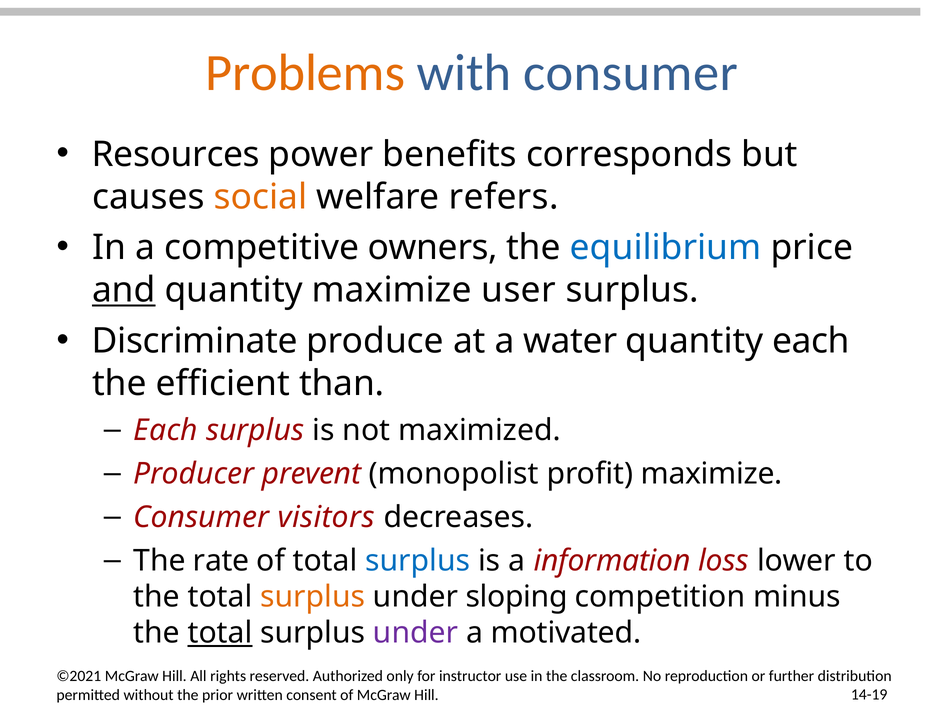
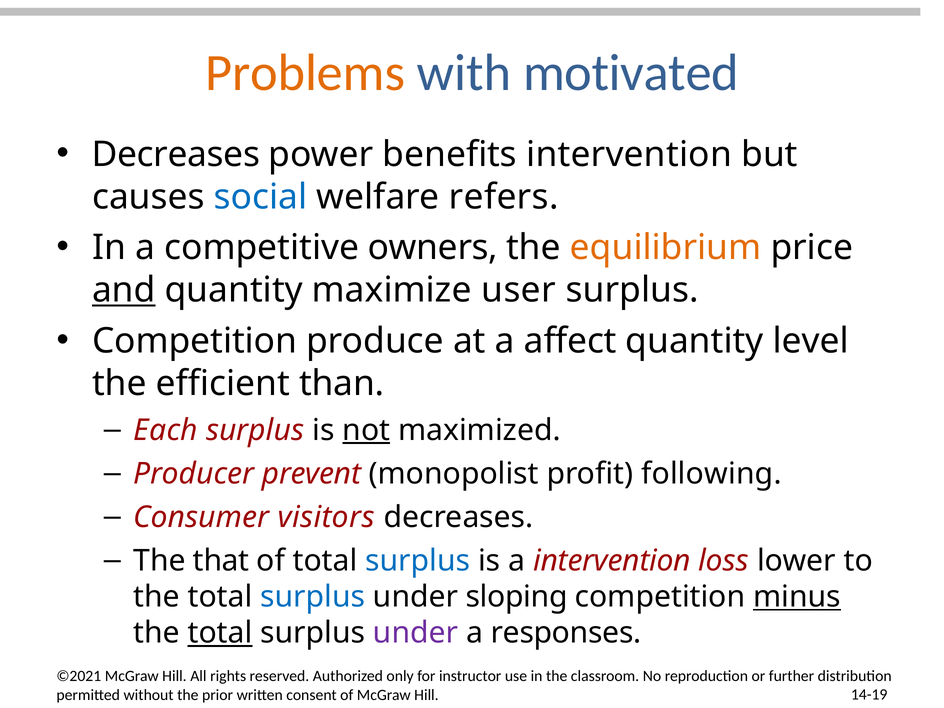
with consumer: consumer -> motivated
Resources at (176, 154): Resources -> Decreases
benefits corresponds: corresponds -> intervention
social colour: orange -> blue
equilibrium colour: blue -> orange
Discriminate at (195, 341): Discriminate -> Competition
water: water -> affect
quantity each: each -> level
not underline: none -> present
profit maximize: maximize -> following
rate: rate -> that
a information: information -> intervention
surplus at (313, 597) colour: orange -> blue
minus underline: none -> present
motivated: motivated -> responses
